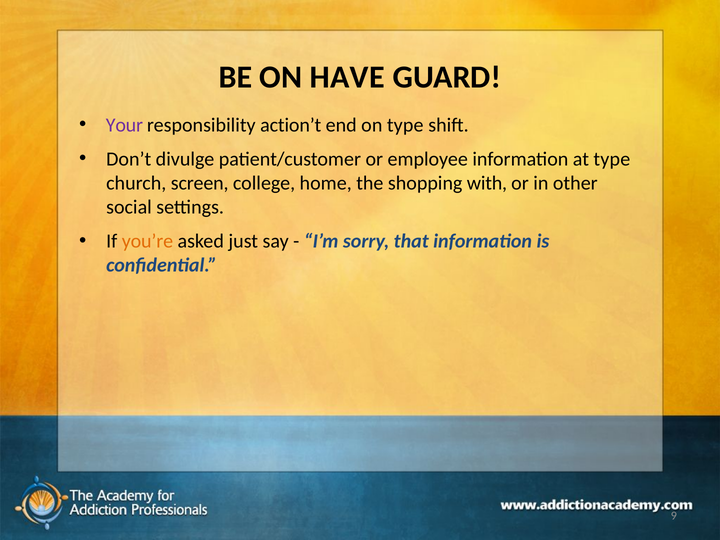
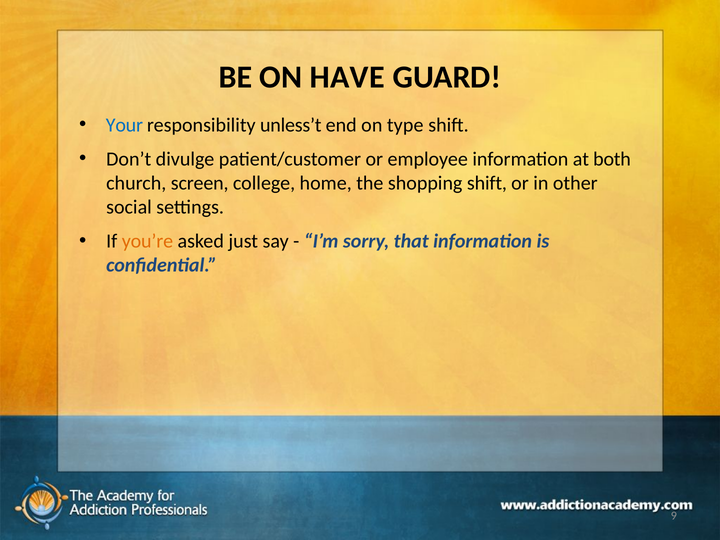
Your colour: purple -> blue
action’t: action’t -> unless’t
at type: type -> both
shopping with: with -> shift
